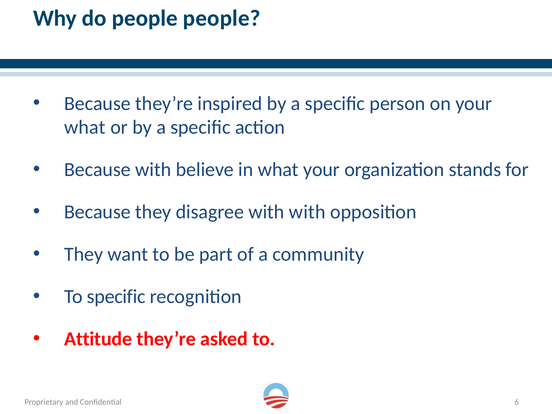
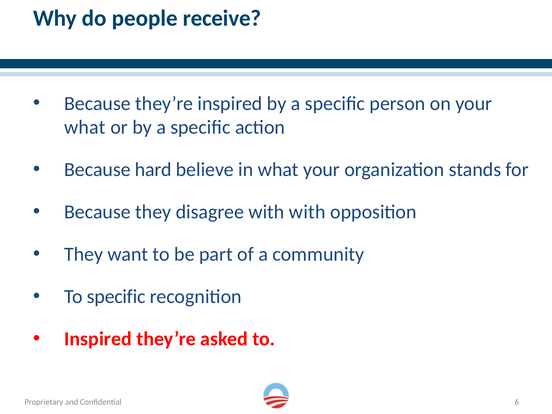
people people: people -> receive
Because with: with -> hard
Attitude at (98, 339): Attitude -> Inspired
